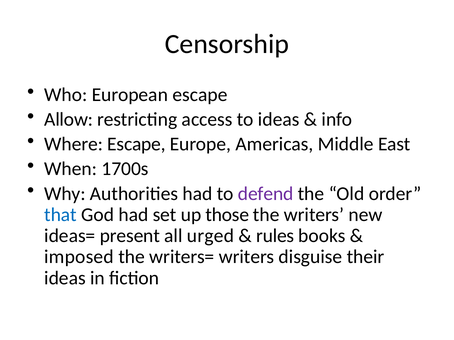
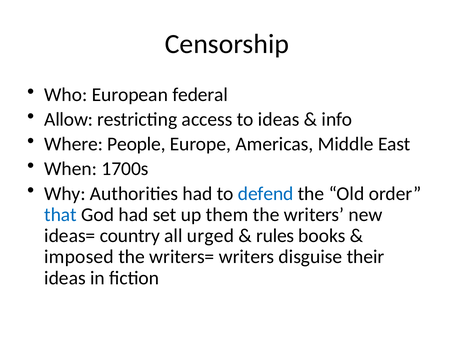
European escape: escape -> federal
Where Escape: Escape -> People
defend colour: purple -> blue
those: those -> them
present: present -> country
